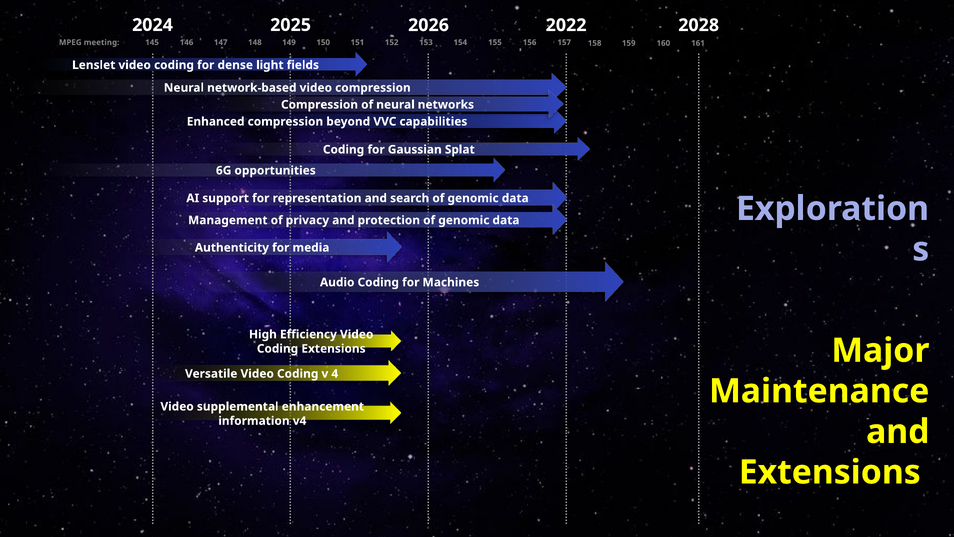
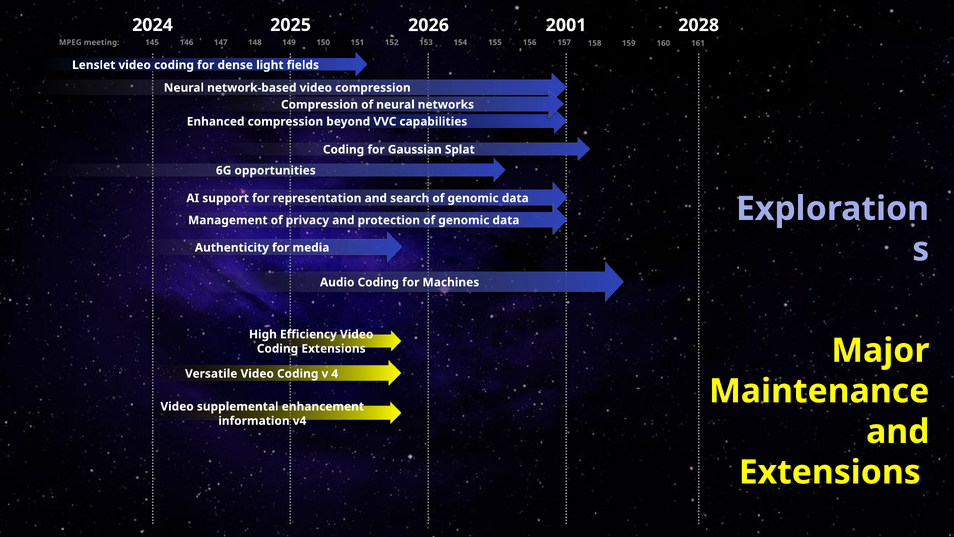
2022: 2022 -> 2001
